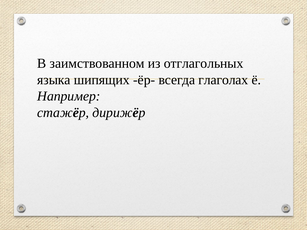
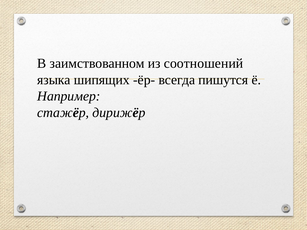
отглагольных: отглагольных -> соотношений
глаголах: глаголах -> пишутся
